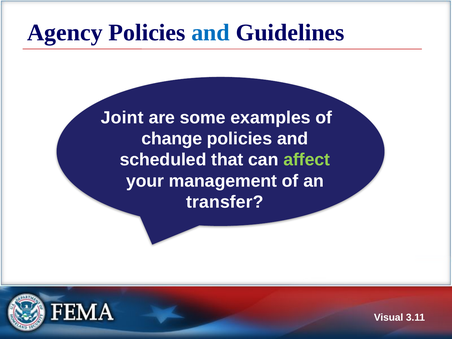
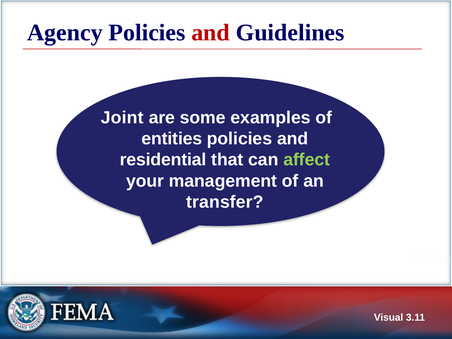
and at (211, 33) colour: blue -> red
change: change -> entities
scheduled: scheduled -> residential
